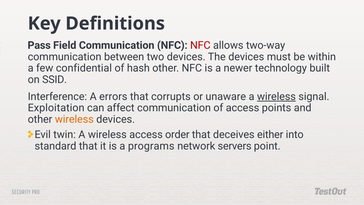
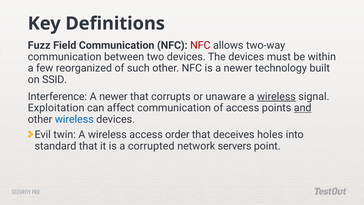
Pass: Pass -> Fuzz
confidential: confidential -> reorganized
hash: hash -> such
Interference A errors: errors -> newer
and underline: none -> present
wireless at (74, 119) colour: orange -> blue
either: either -> holes
programs: programs -> corrupted
